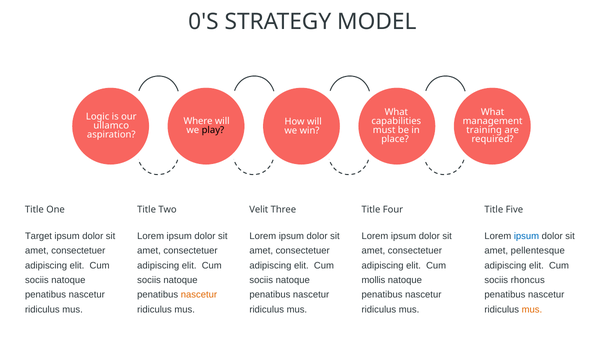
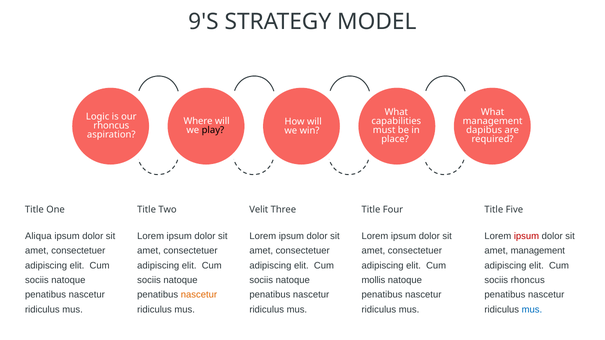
0'S: 0'S -> 9'S
ullamco at (111, 126): ullamco -> rhoncus
training: training -> dapibus
Target: Target -> Aliqua
ipsum at (526, 236) colour: blue -> red
amet pellentesque: pellentesque -> management
mus at (532, 310) colour: orange -> blue
